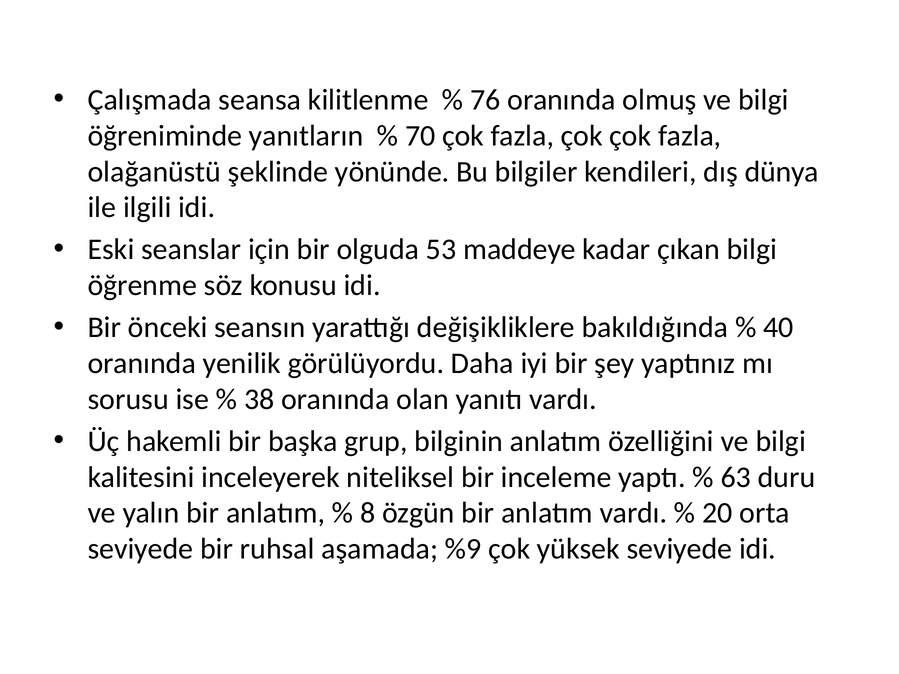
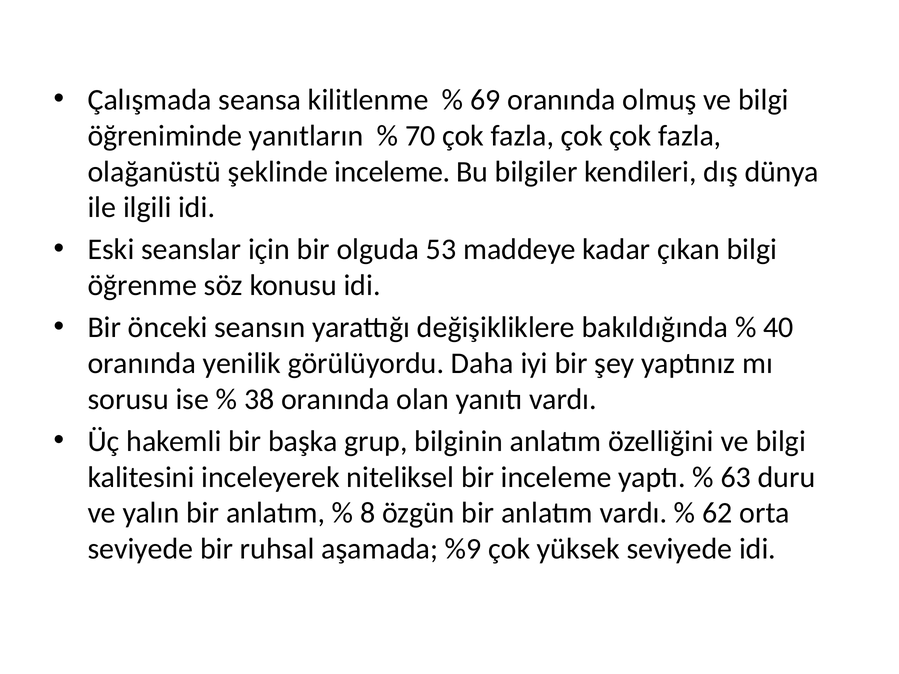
76: 76 -> 69
şeklinde yönünde: yönünde -> inceleme
20: 20 -> 62
